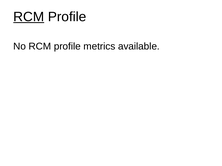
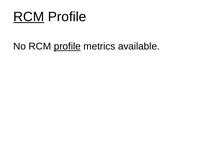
profile at (67, 47) underline: none -> present
